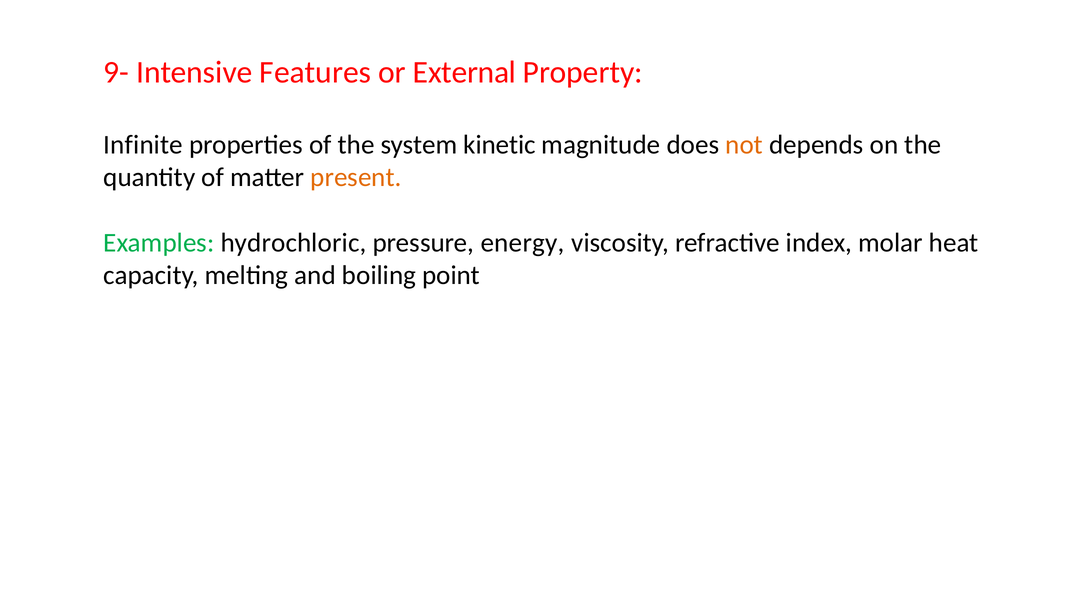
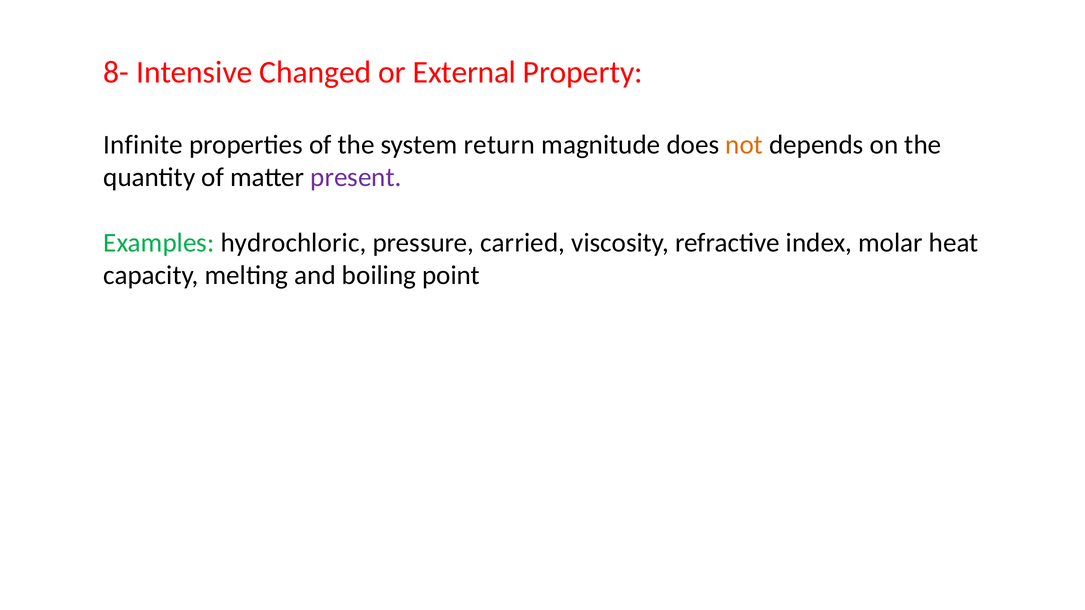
9-: 9- -> 8-
Features: Features -> Changed
kinetic: kinetic -> return
present colour: orange -> purple
energy: energy -> carried
